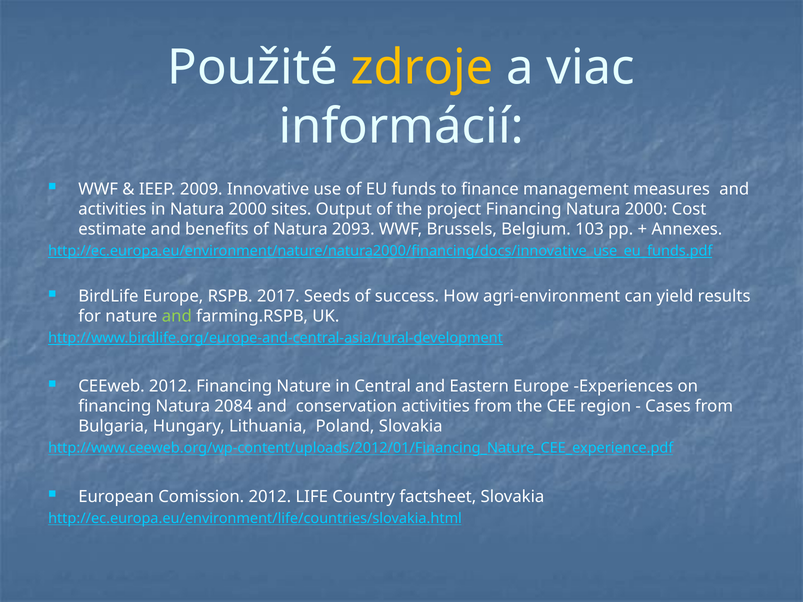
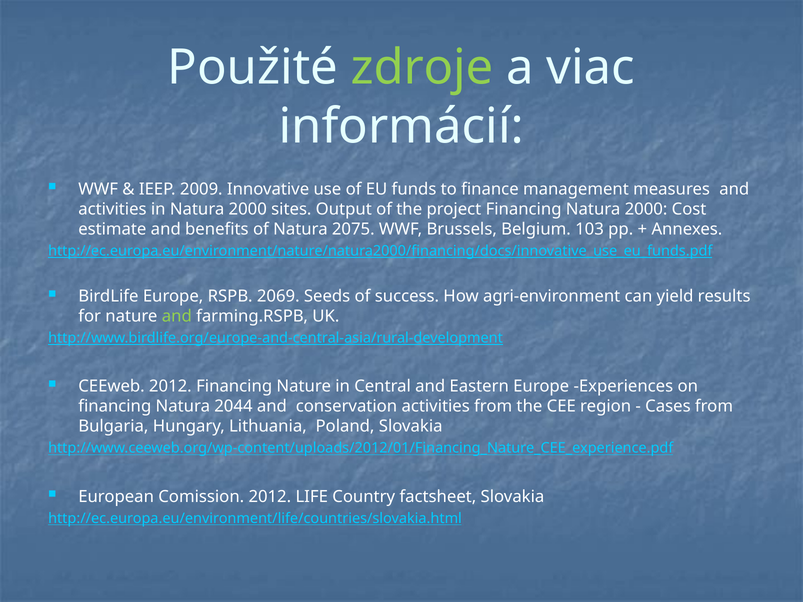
zdroje colour: yellow -> light green
2093: 2093 -> 2075
2017: 2017 -> 2069
2084: 2084 -> 2044
